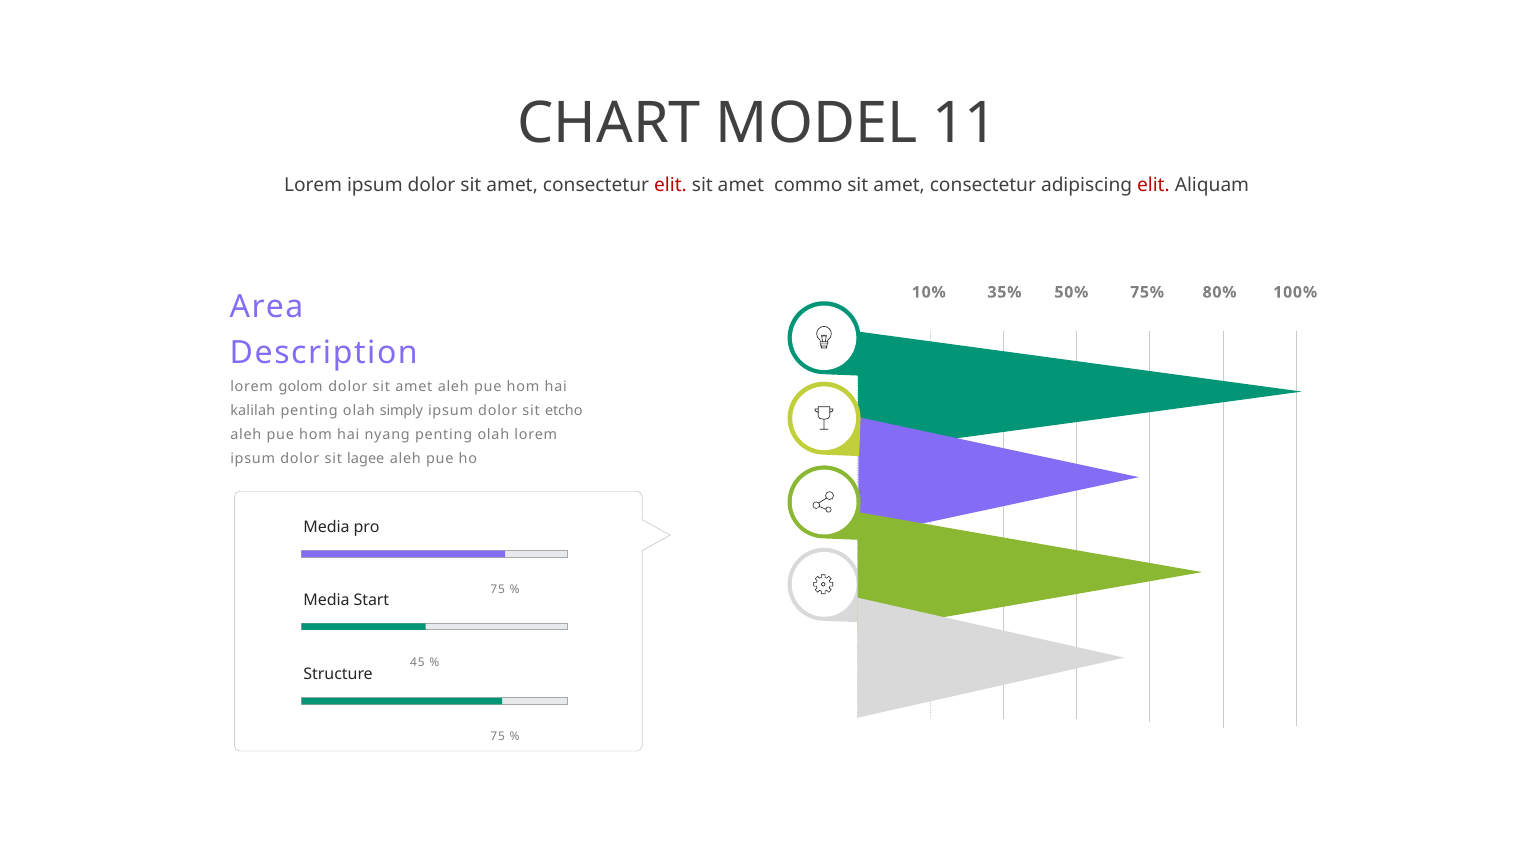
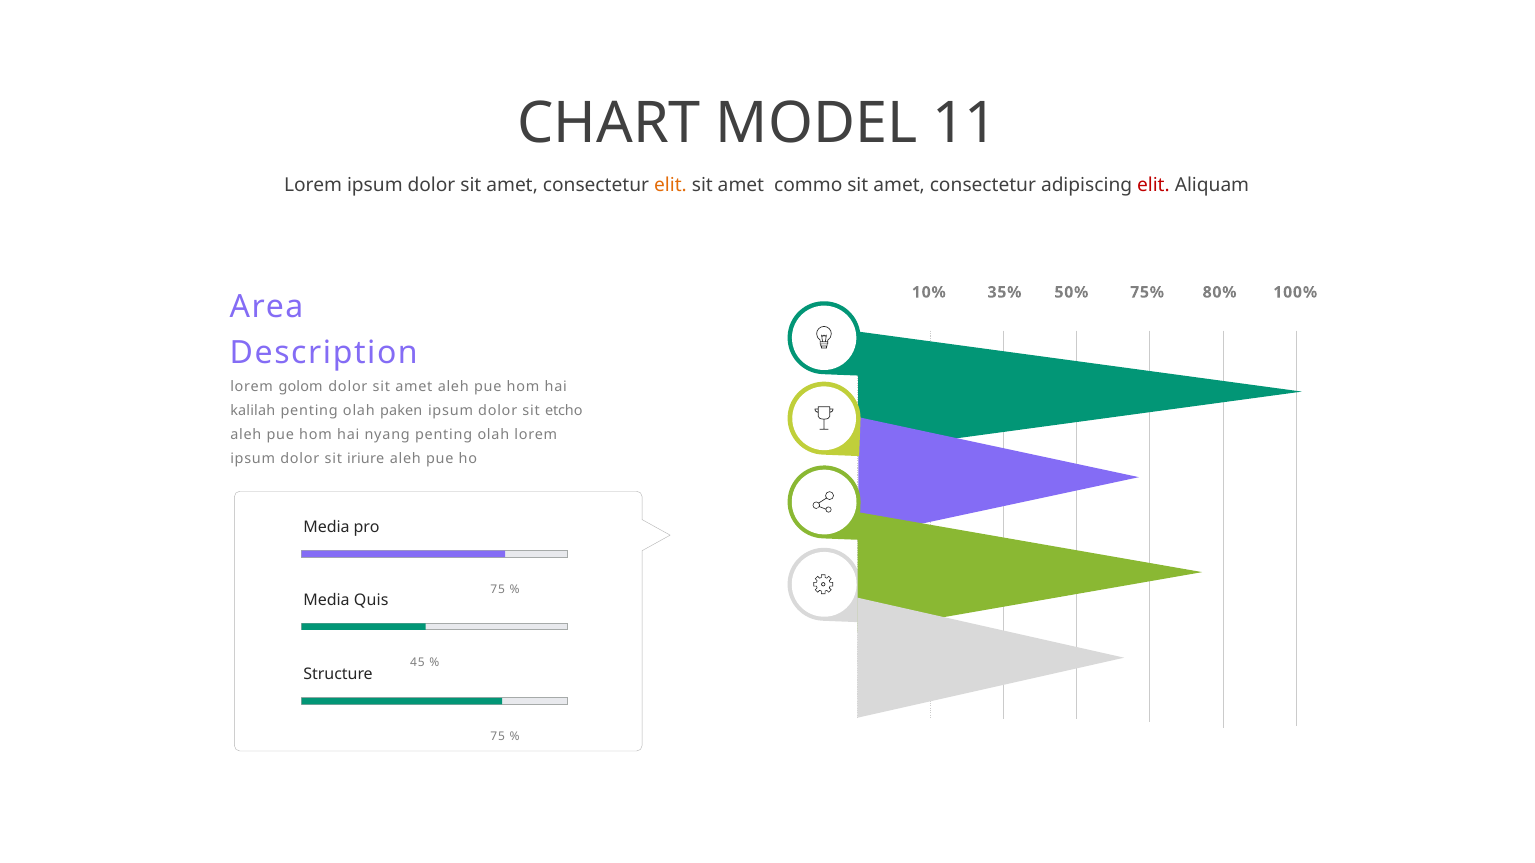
elit at (670, 186) colour: red -> orange
simply: simply -> paken
lagee: lagee -> iriure
Start: Start -> Quis
